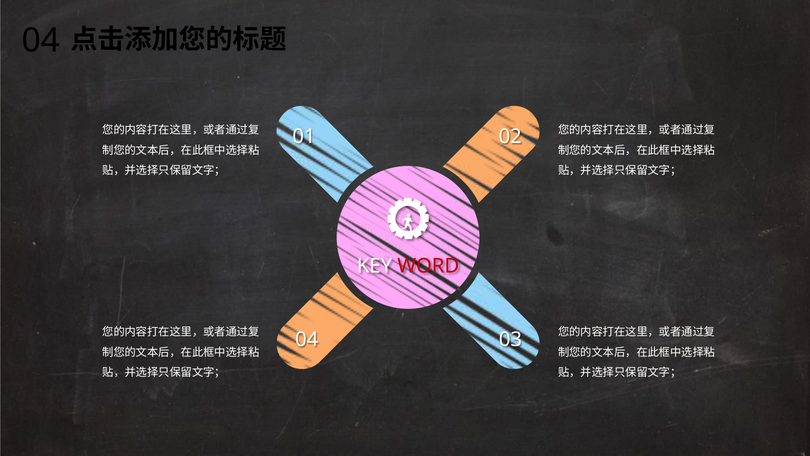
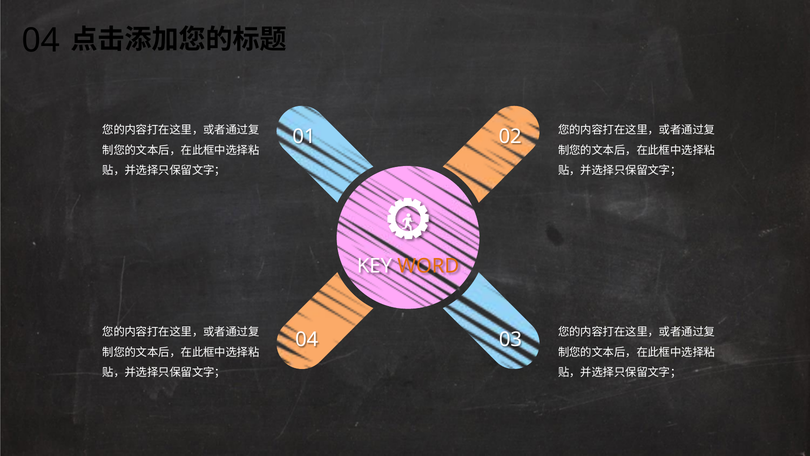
WORD colour: red -> orange
